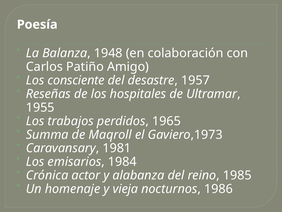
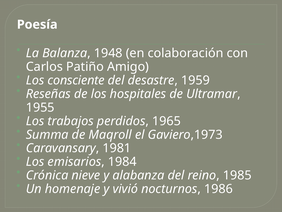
1957: 1957 -> 1959
actor: actor -> nieve
vieja: vieja -> vivió
